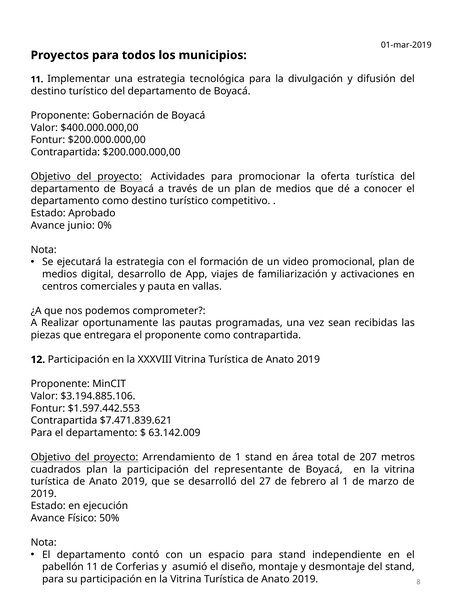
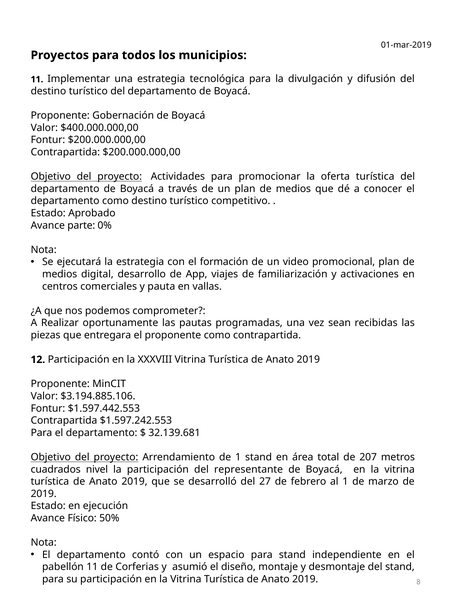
junio: junio -> parte
$7.471.839.621: $7.471.839.621 -> $1.597.242.553
63.142.009: 63.142.009 -> 32.139.681
cuadrados plan: plan -> nivel
